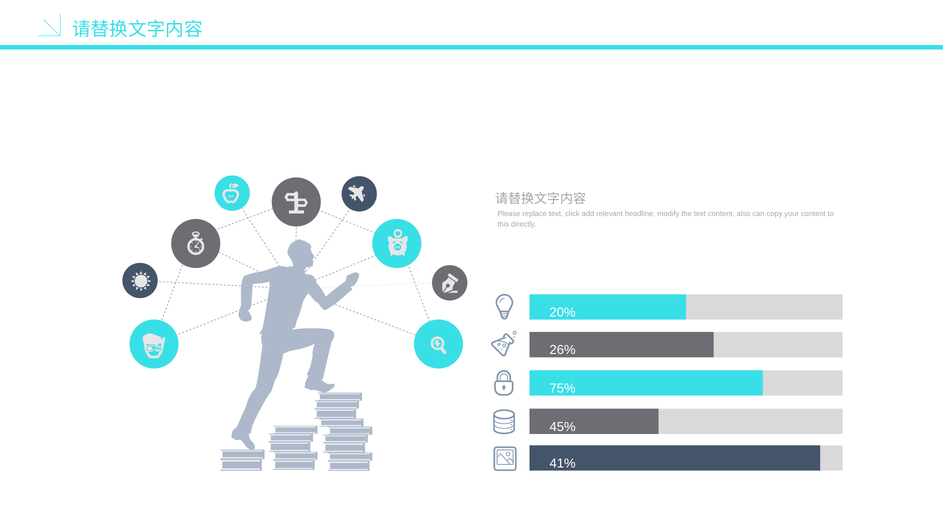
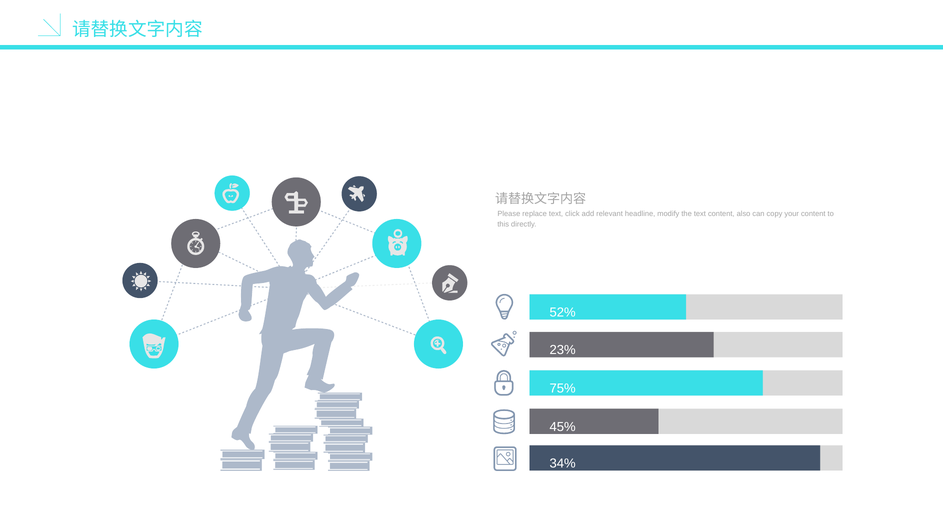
20%: 20% -> 52%
26%: 26% -> 23%
41%: 41% -> 34%
